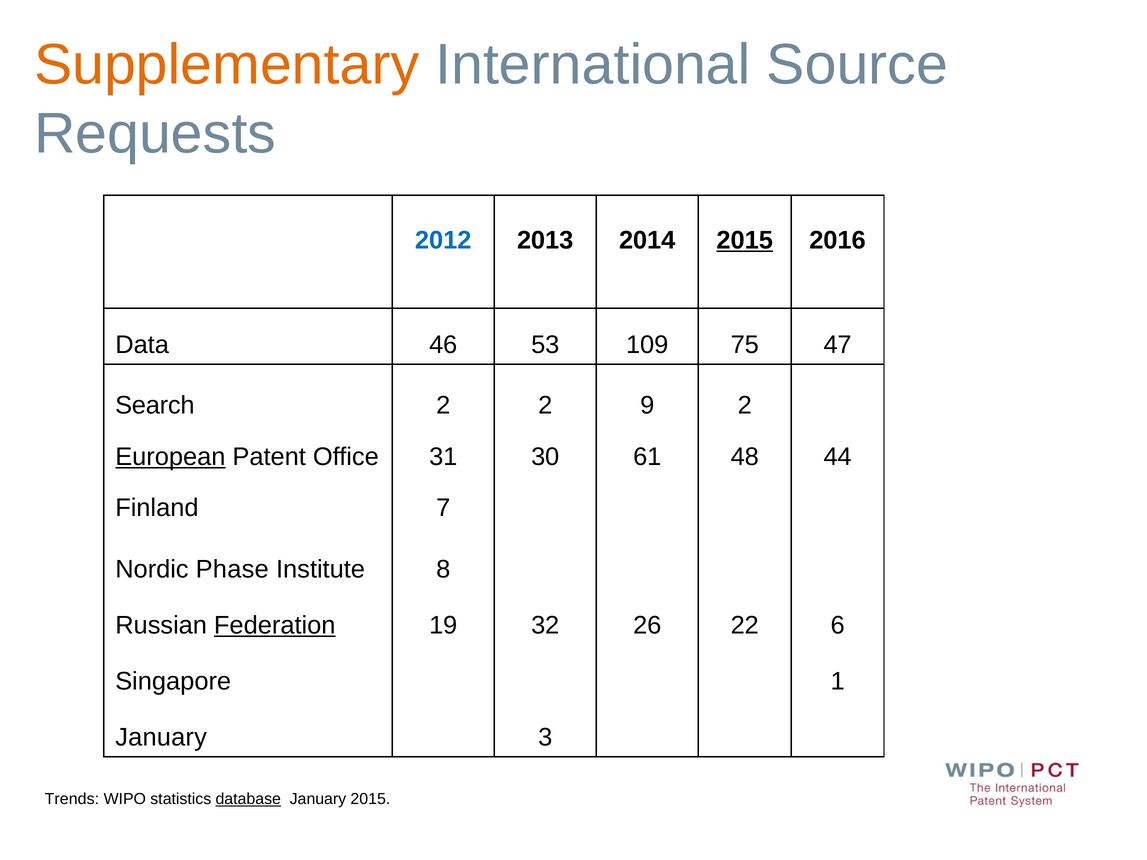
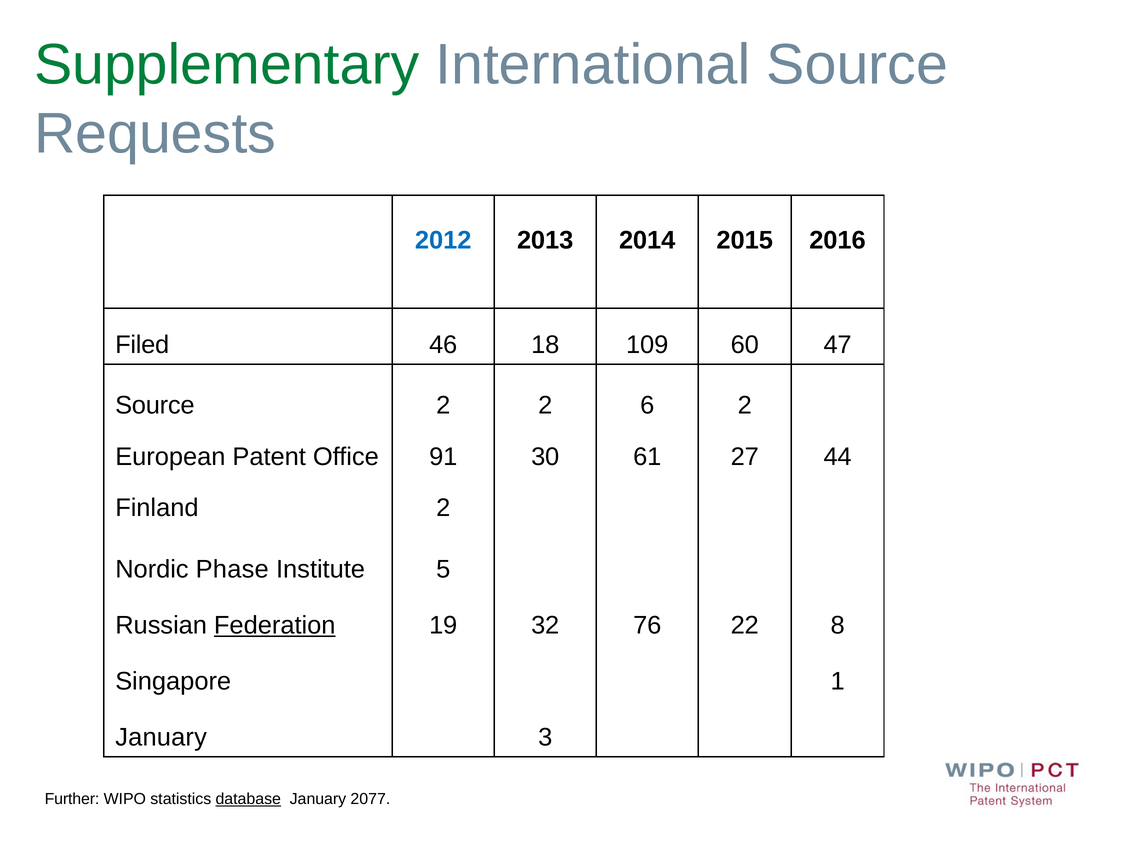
Supplementary colour: orange -> green
2015 at (745, 240) underline: present -> none
Data: Data -> Filed
53: 53 -> 18
75: 75 -> 60
Search at (155, 406): Search -> Source
9: 9 -> 6
European underline: present -> none
31: 31 -> 91
48: 48 -> 27
Finland 7: 7 -> 2
8: 8 -> 5
26: 26 -> 76
6: 6 -> 8
Trends: Trends -> Further
January 2015: 2015 -> 2077
